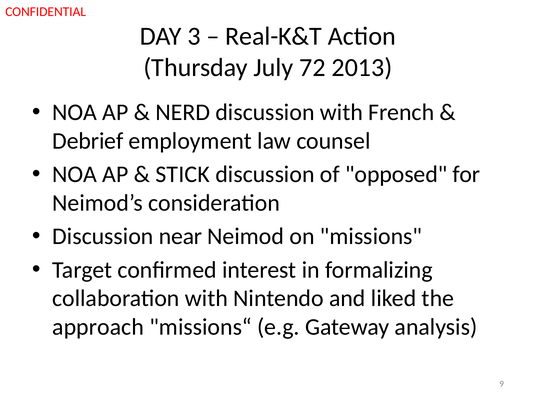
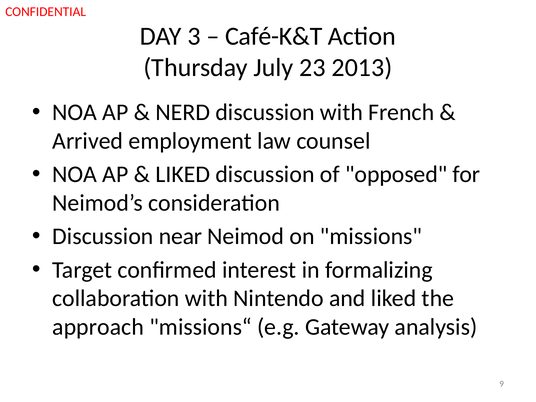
Real-K&T: Real-K&T -> Café-K&T
72: 72 -> 23
Debrief: Debrief -> Arrived
STICK at (183, 174): STICK -> LIKED
